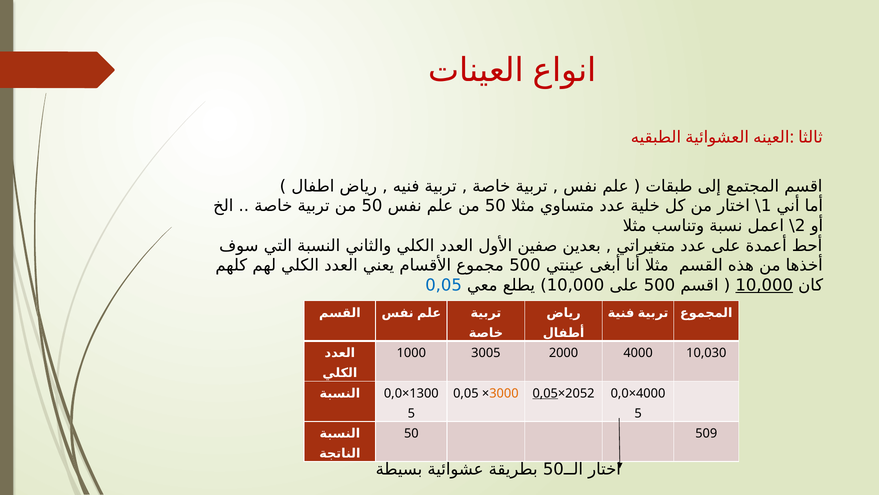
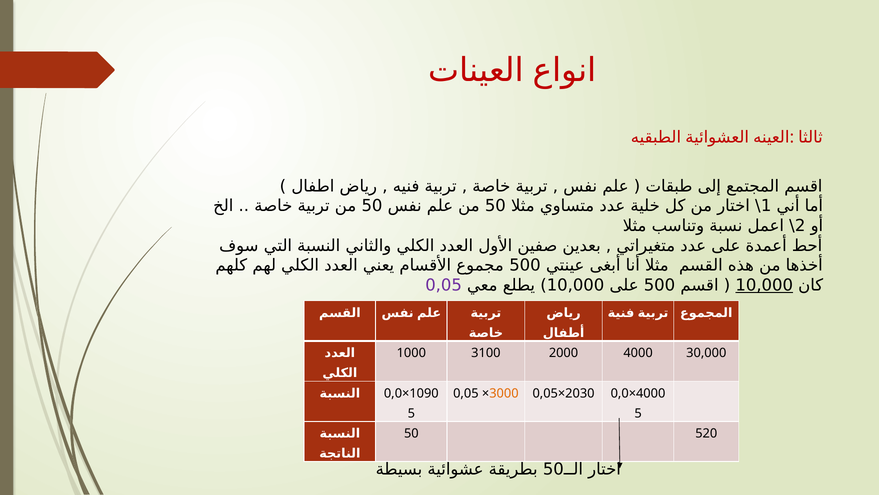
0,05 at (444, 285) colour: blue -> purple
3005: 3005 -> 3100
10,030: 10,030 -> 30,000
1300: 1300 -> 1090
0,05 at (545, 393) underline: present -> none
2052: 2052 -> 2030
509: 509 -> 520
